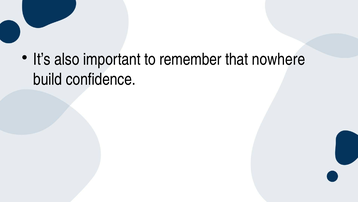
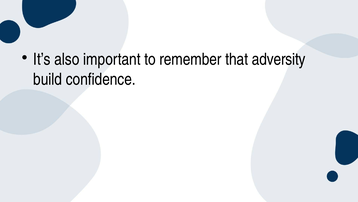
nowhere: nowhere -> adversity
